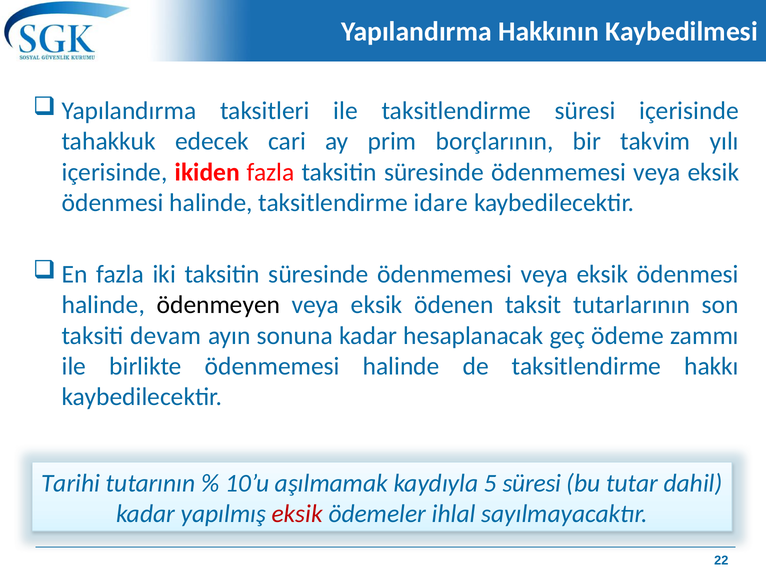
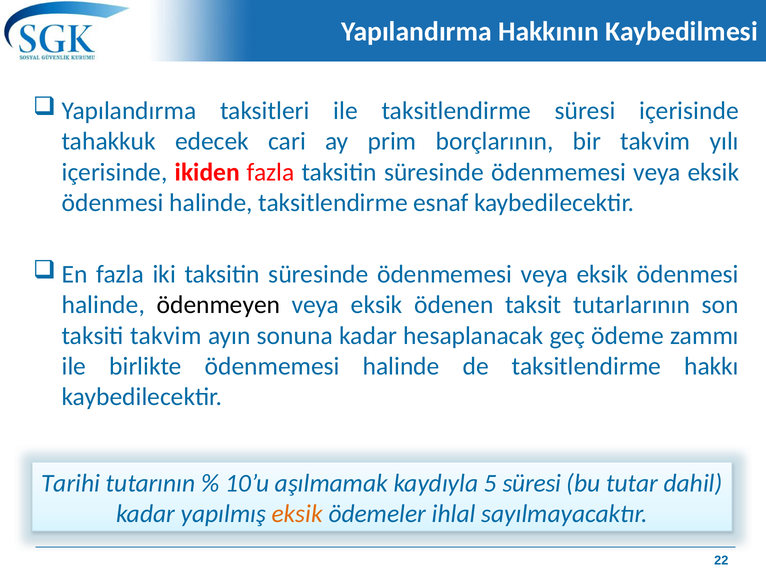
idare: idare -> esnaf
taksiti devam: devam -> takvim
eksik at (297, 513) colour: red -> orange
